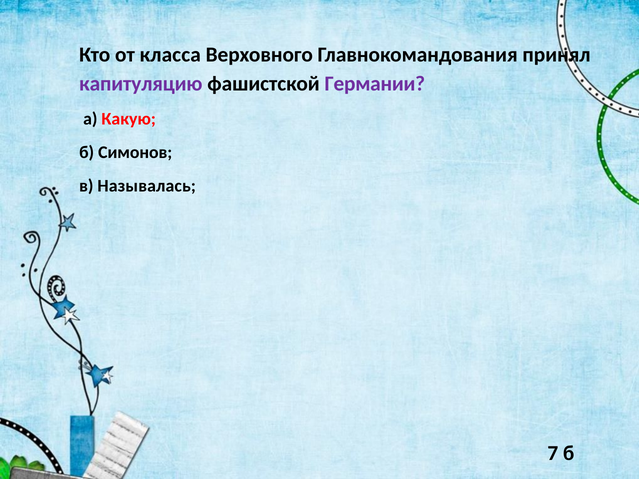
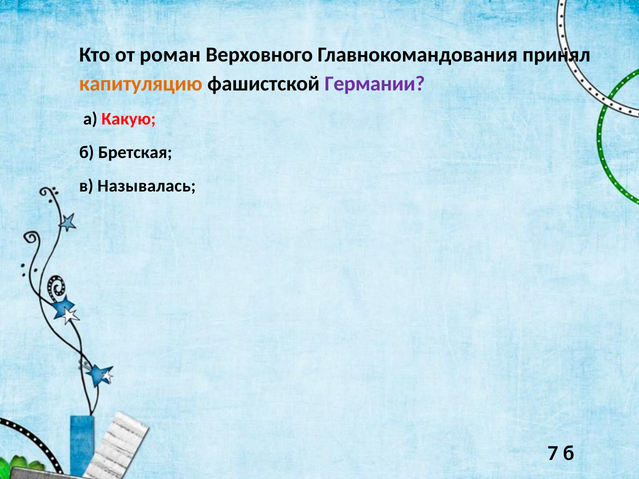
класса: класса -> роман
капитуляцию colour: purple -> orange
Симонов: Симонов -> Бретская
